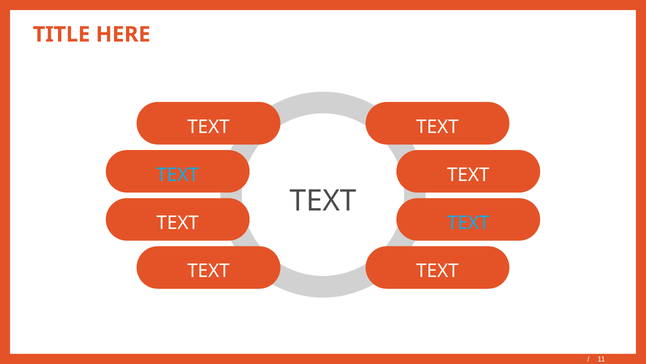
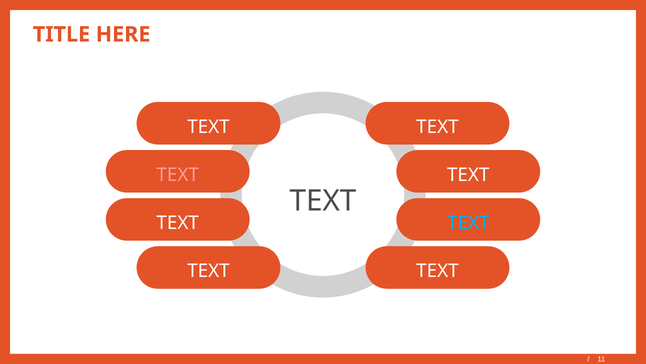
TEXT at (178, 175) colour: light blue -> pink
